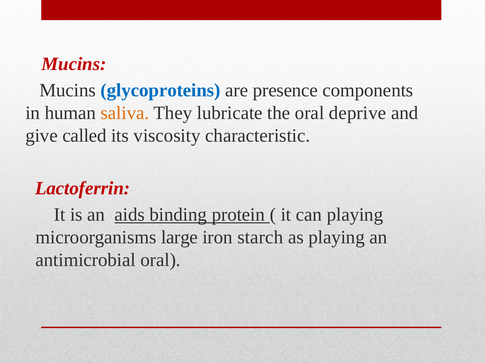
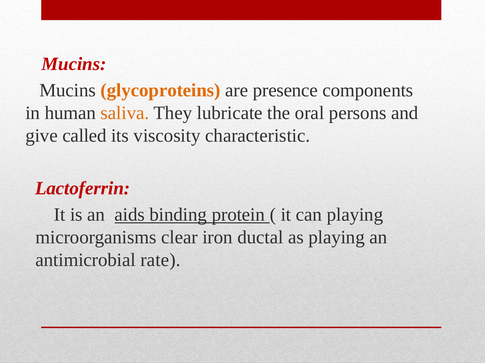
glycoproteins colour: blue -> orange
deprive: deprive -> persons
large: large -> clear
starch: starch -> ductal
antimicrobial oral: oral -> rate
